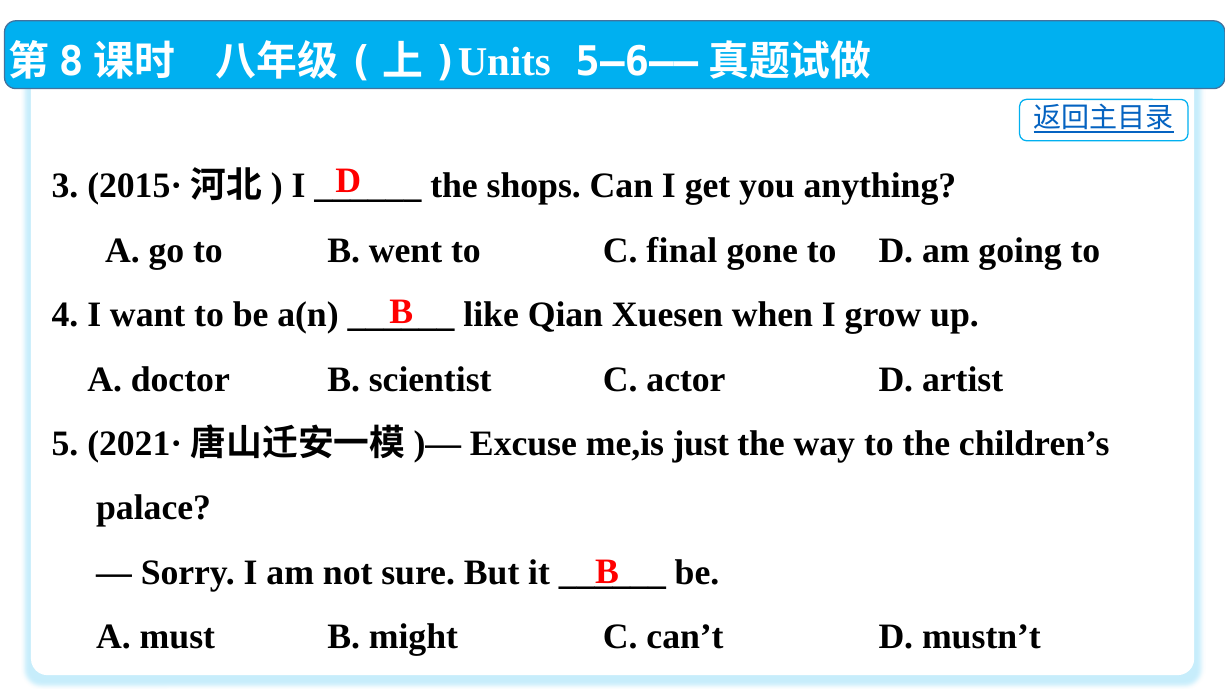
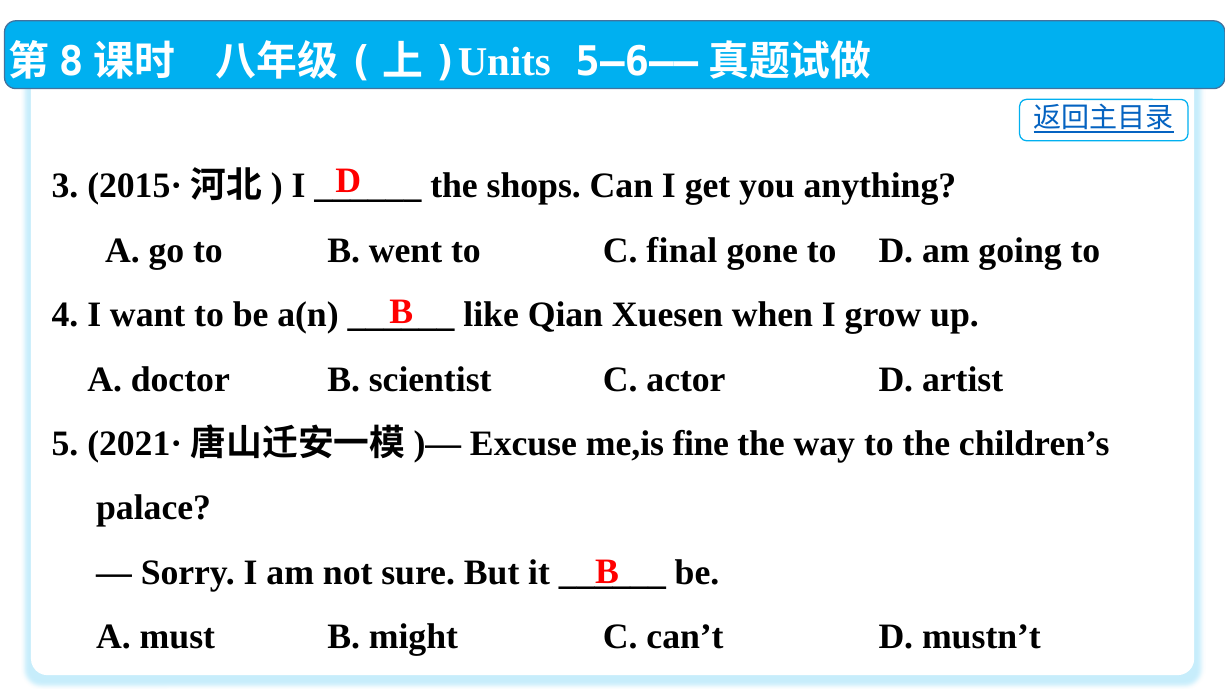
just: just -> fine
